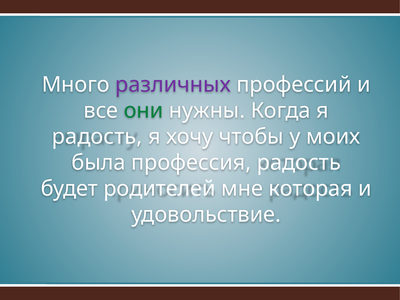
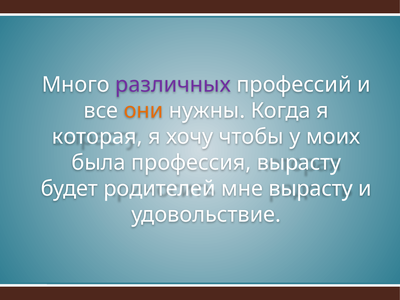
они colour: green -> orange
радость at (97, 137): радость -> которая
профессия радость: радость -> вырасту
мне которая: которая -> вырасту
